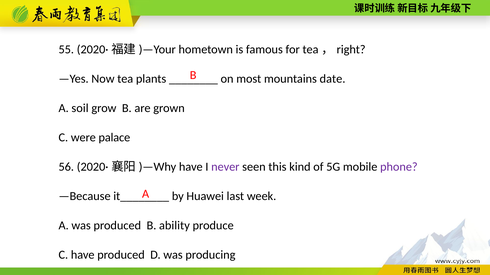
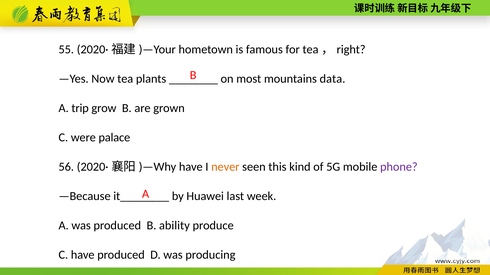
date: date -> data
soil: soil -> trip
never colour: purple -> orange
